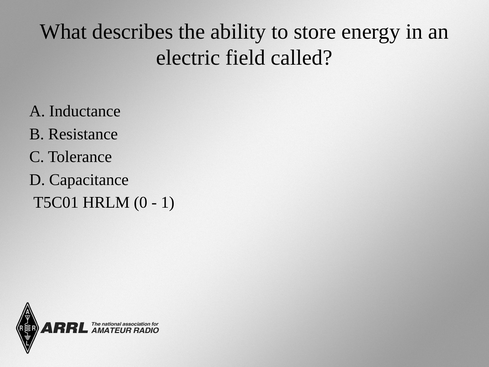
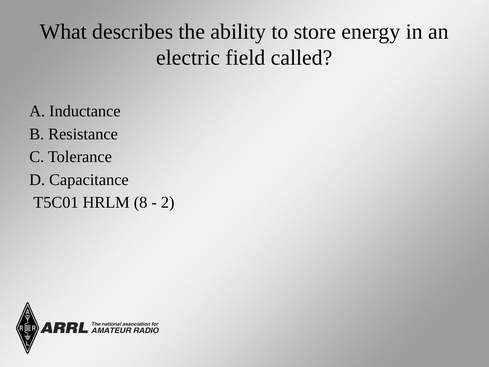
0: 0 -> 8
1: 1 -> 2
